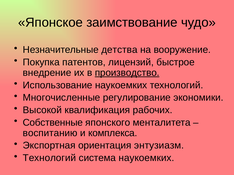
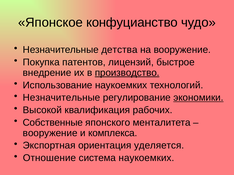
заимствование: заимствование -> конфуцианство
Многочисленные at (62, 98): Многочисленные -> Незначительные
экономики underline: none -> present
воспитанию at (50, 133): воспитанию -> вооружение
энтузиазм: энтузиазм -> уделяется
Технологий at (49, 158): Технологий -> Отношение
